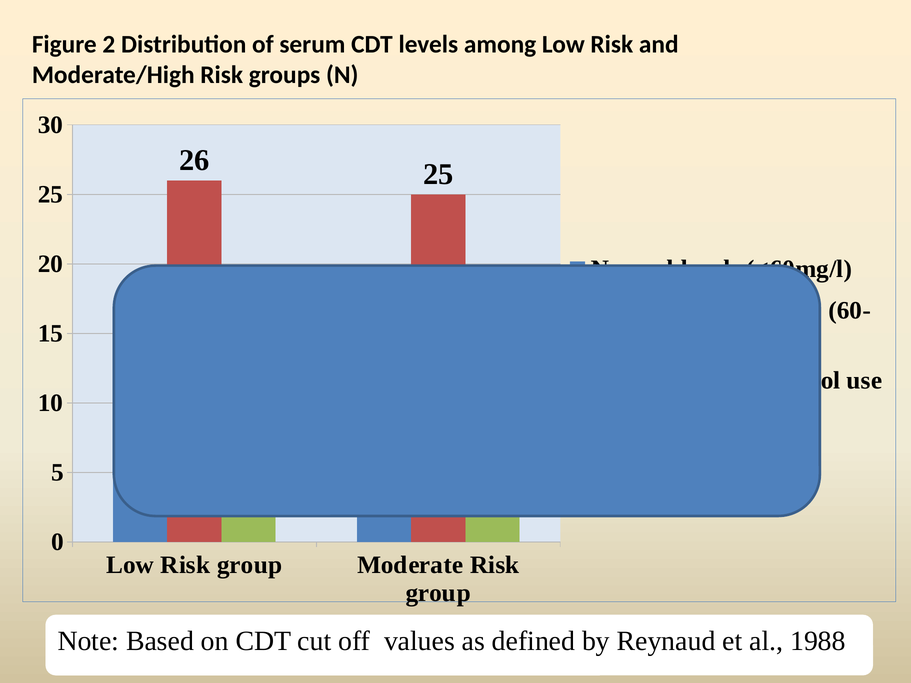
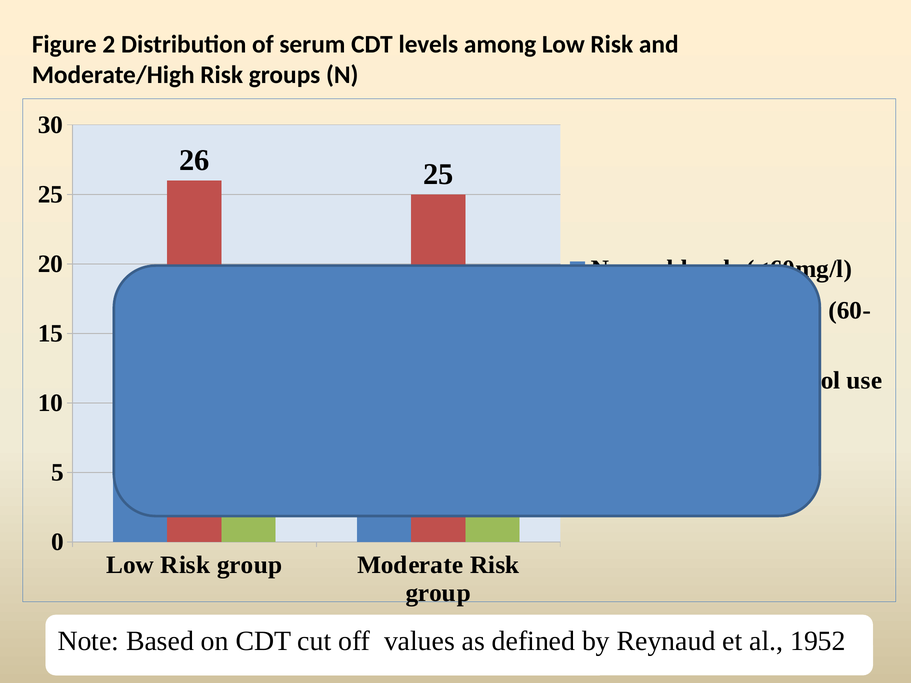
1988: 1988 -> 1952
